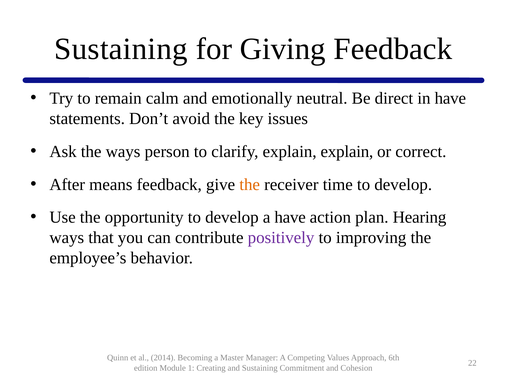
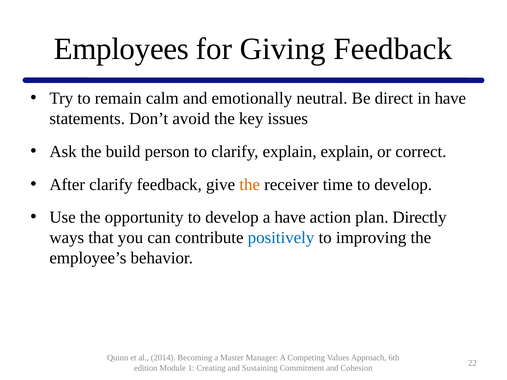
Sustaining at (121, 49): Sustaining -> Employees
the ways: ways -> build
After means: means -> clarify
Hearing: Hearing -> Directly
positively colour: purple -> blue
